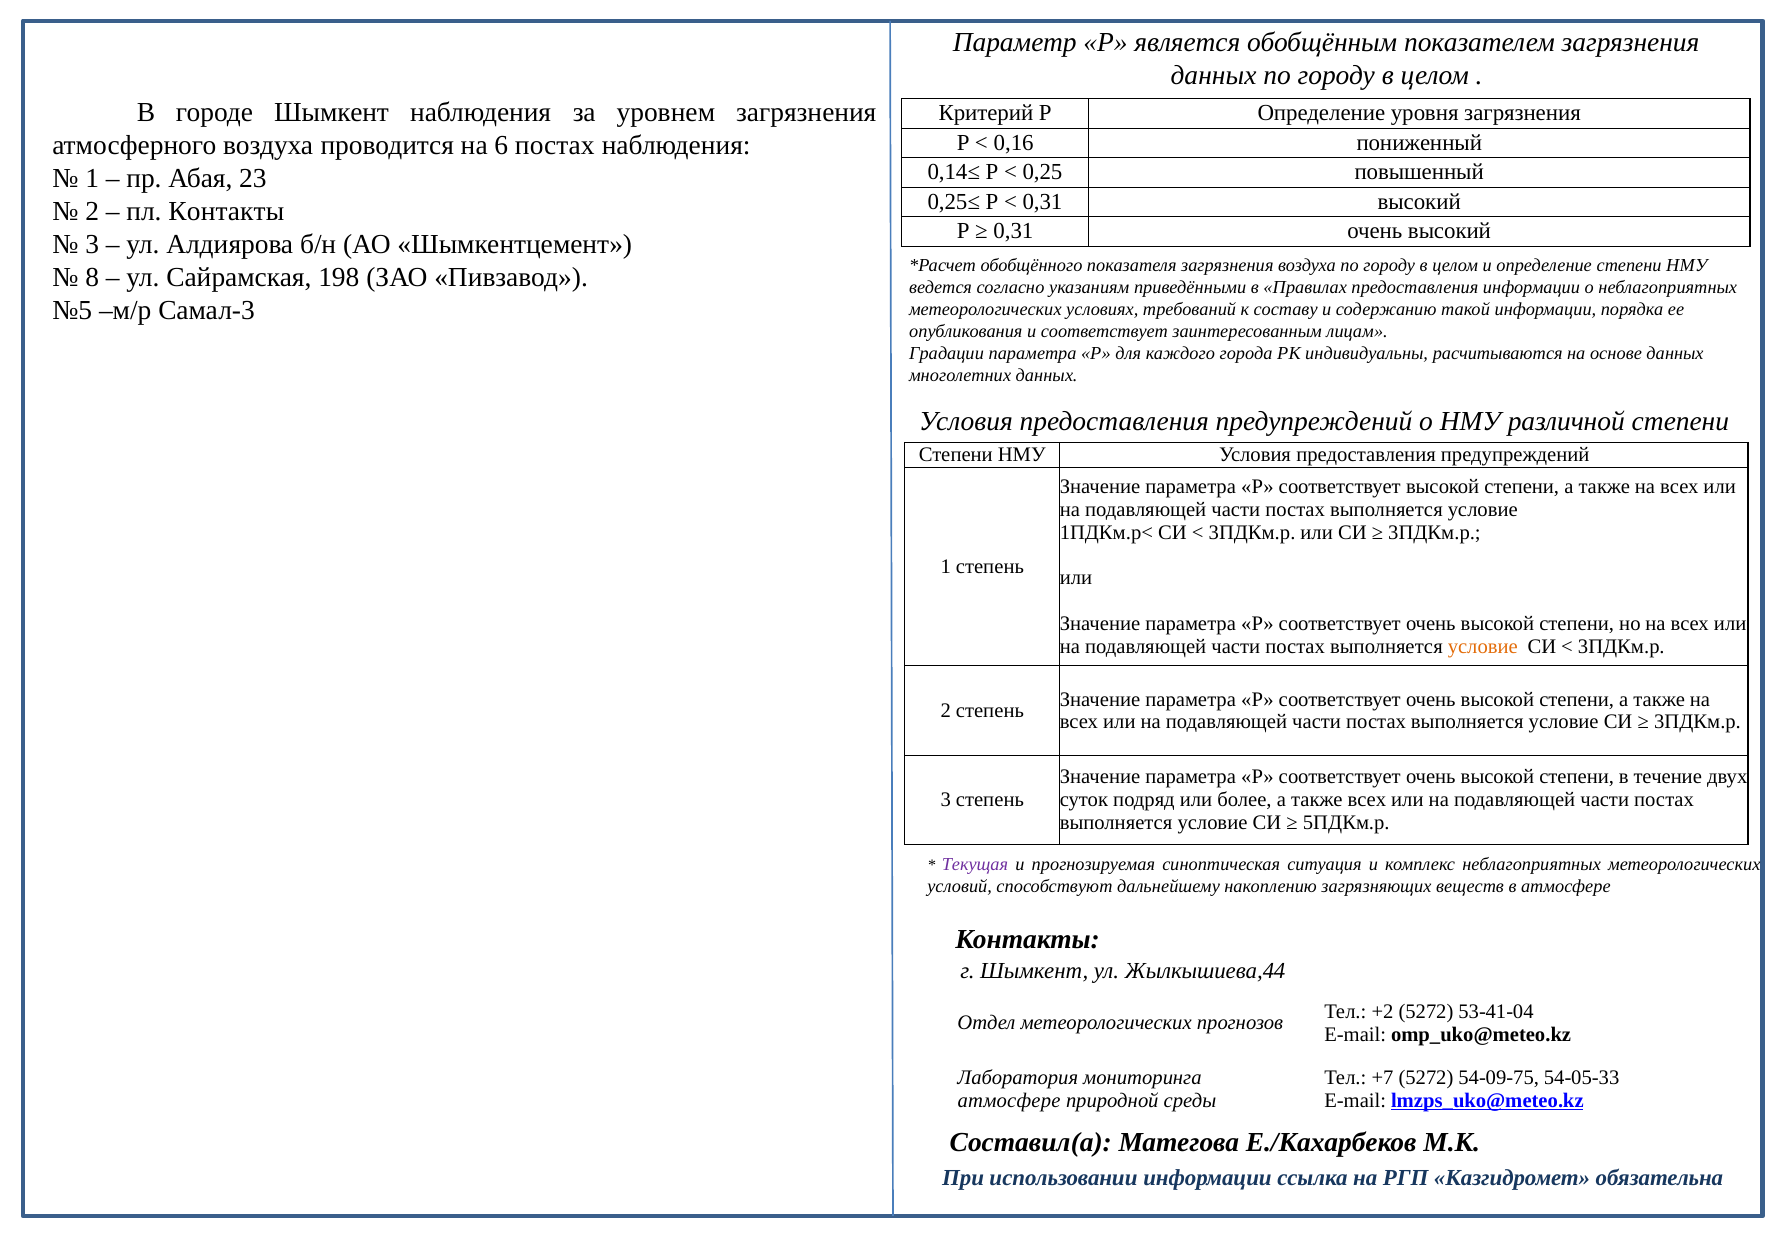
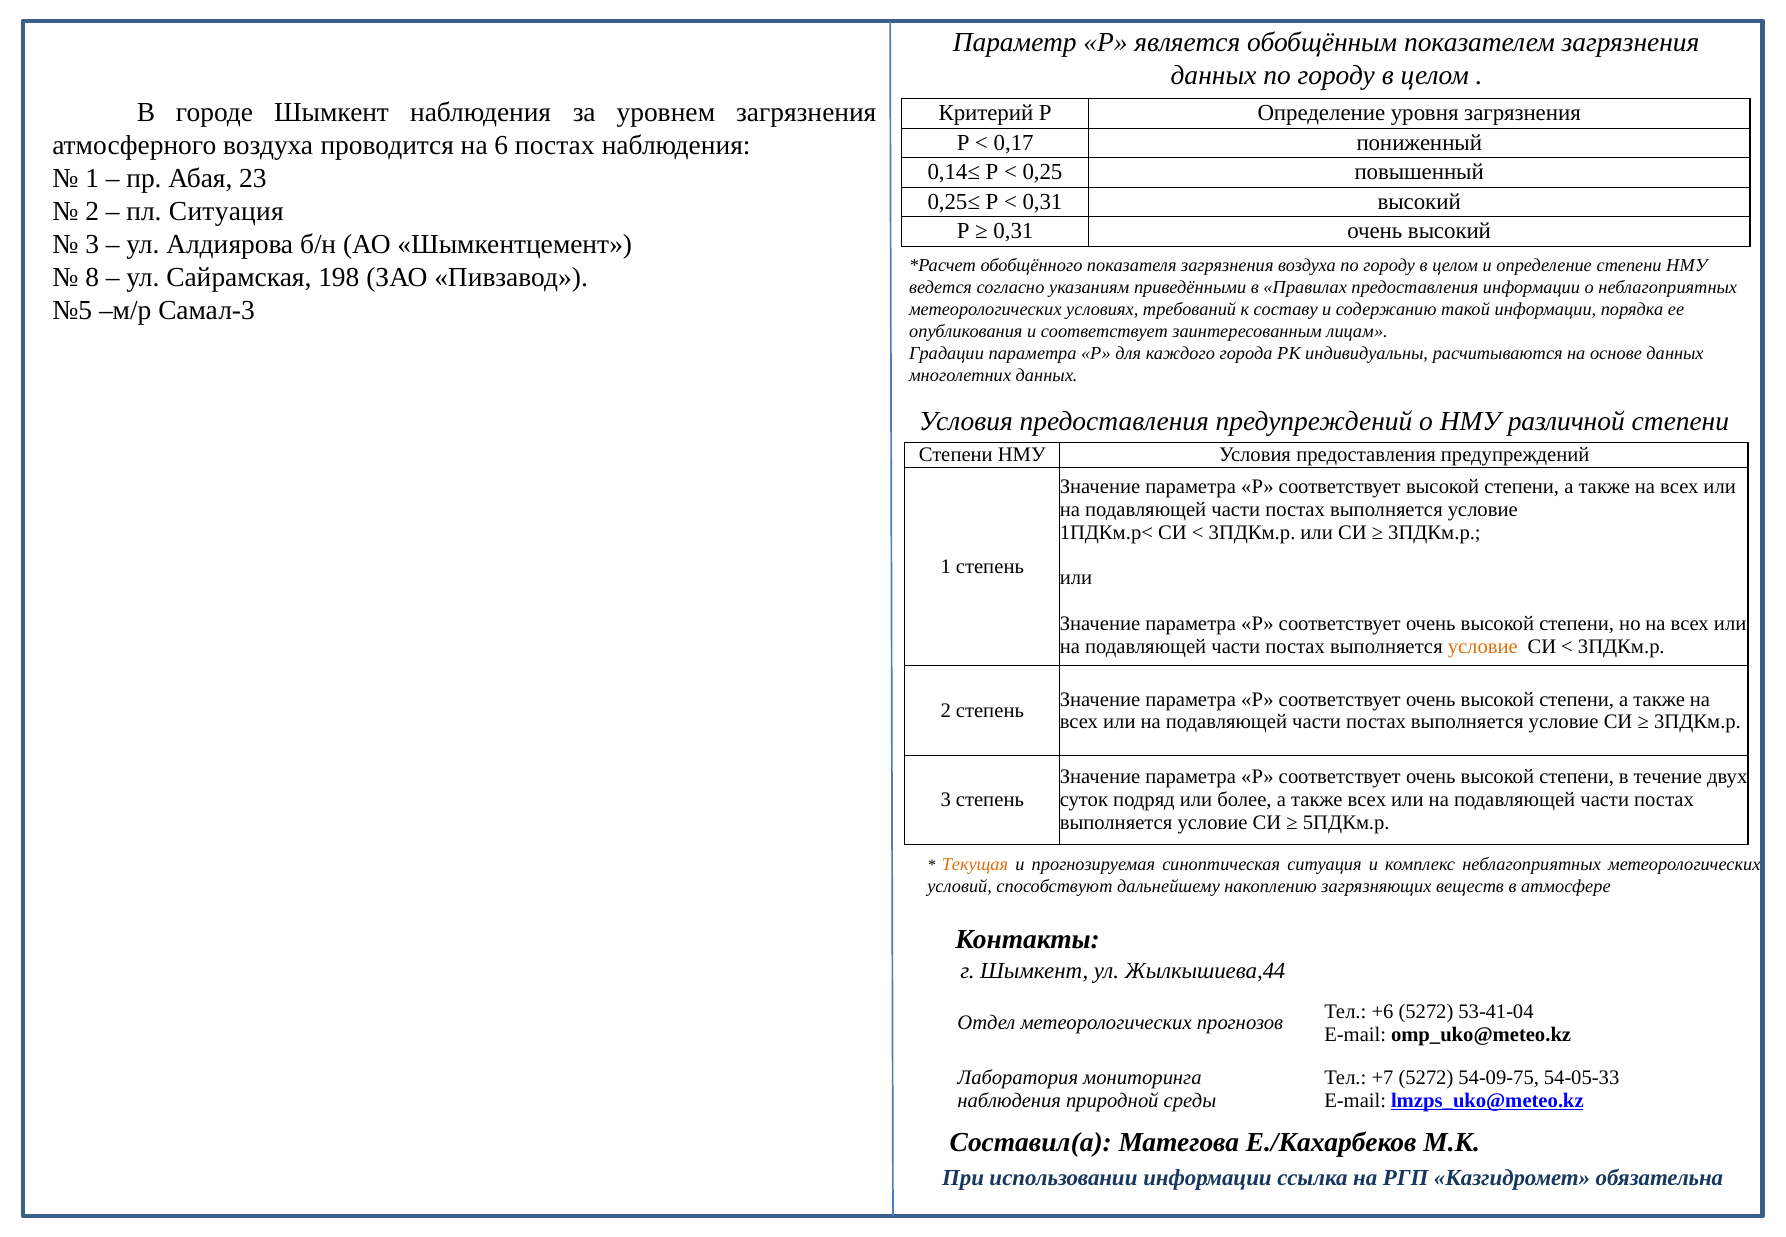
0,16: 0,16 -> 0,17
пл Контакты: Контакты -> Ситуация
Текущая colour: purple -> orange
+2: +2 -> +6
атмосфере at (1009, 1100): атмосфере -> наблюдения
